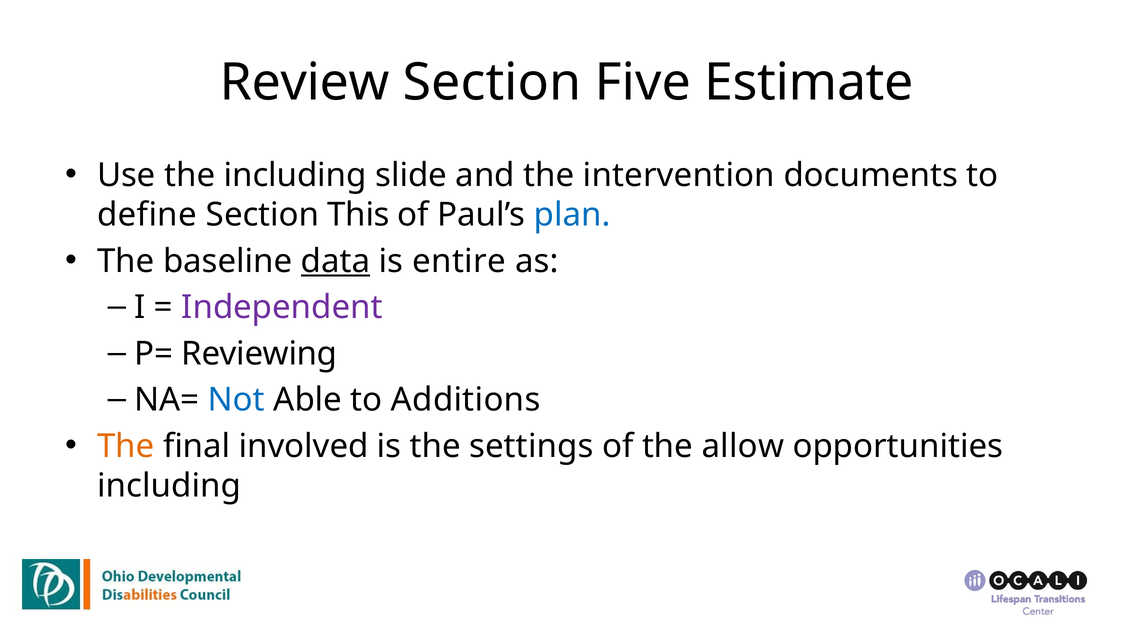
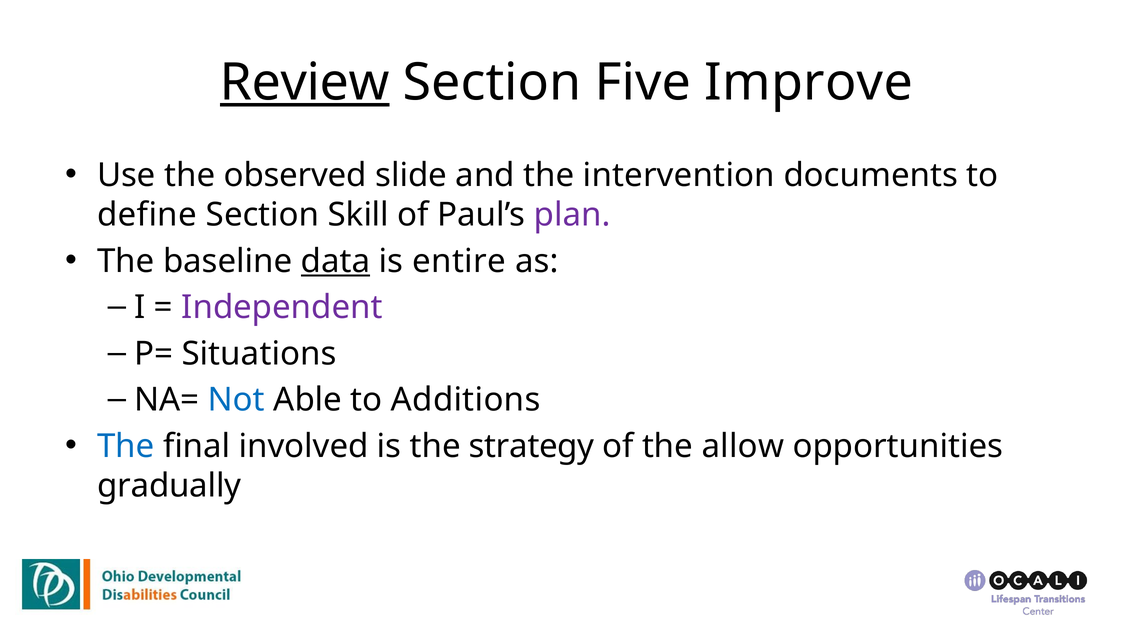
Review underline: none -> present
Estimate: Estimate -> Improve
the including: including -> observed
This: This -> Skill
plan colour: blue -> purple
Reviewing: Reviewing -> Situations
The at (126, 446) colour: orange -> blue
settings: settings -> strategy
including at (169, 486): including -> gradually
